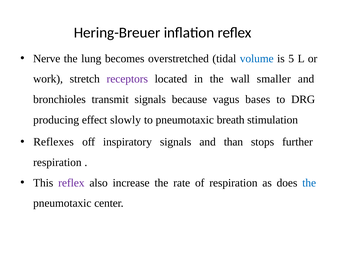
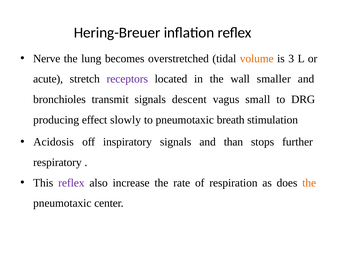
volume colour: blue -> orange
5: 5 -> 3
work: work -> acute
because: because -> descent
bases: bases -> small
Reflexes: Reflexes -> Acidosis
respiration at (57, 162): respiration -> respiratory
the at (309, 183) colour: blue -> orange
